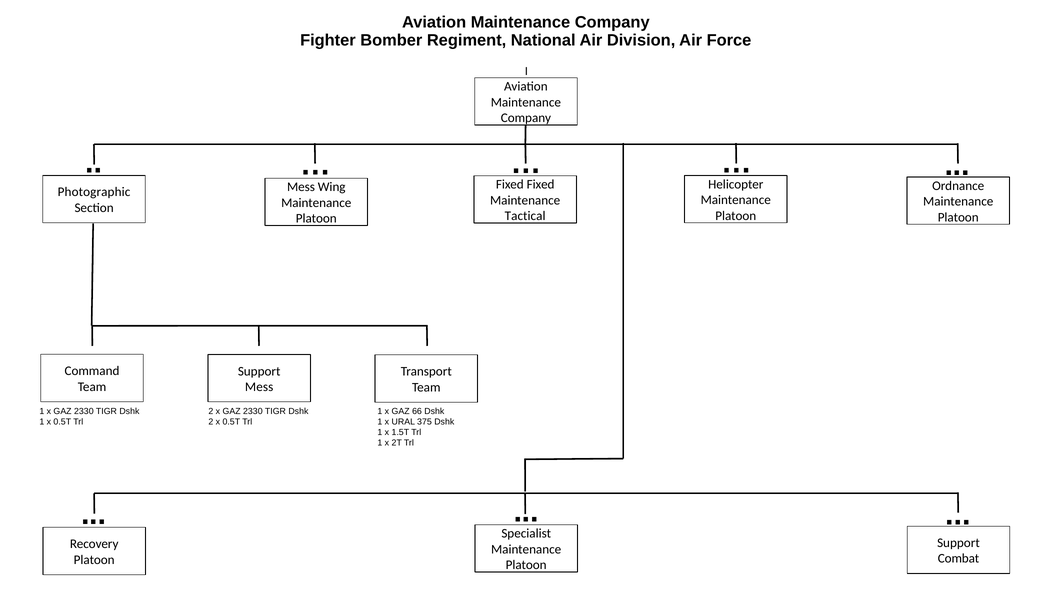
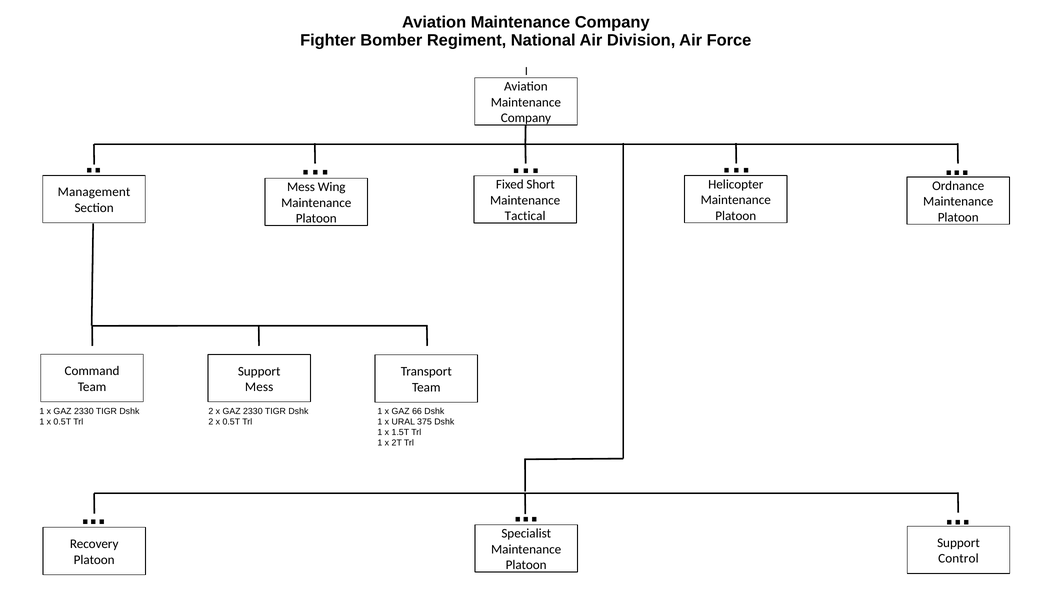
Fixed Fixed: Fixed -> Short
Photographic: Photographic -> Management
Combat: Combat -> Control
